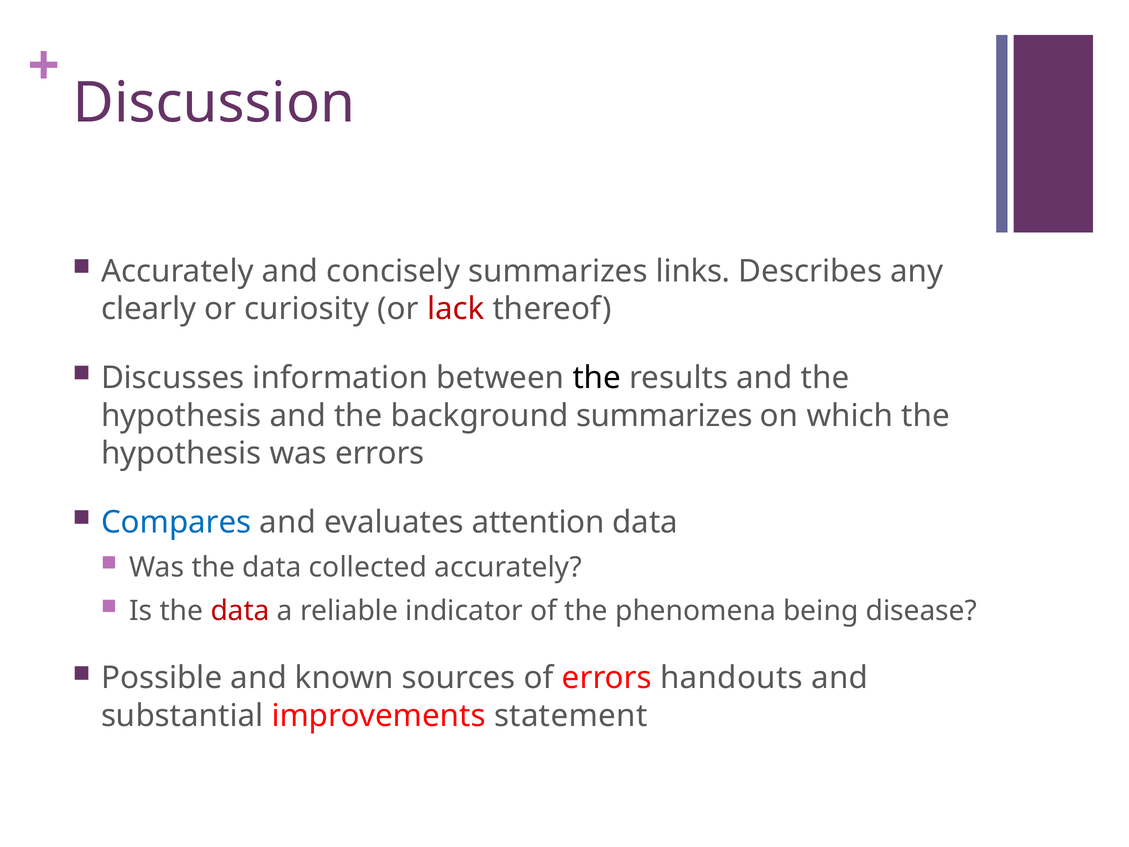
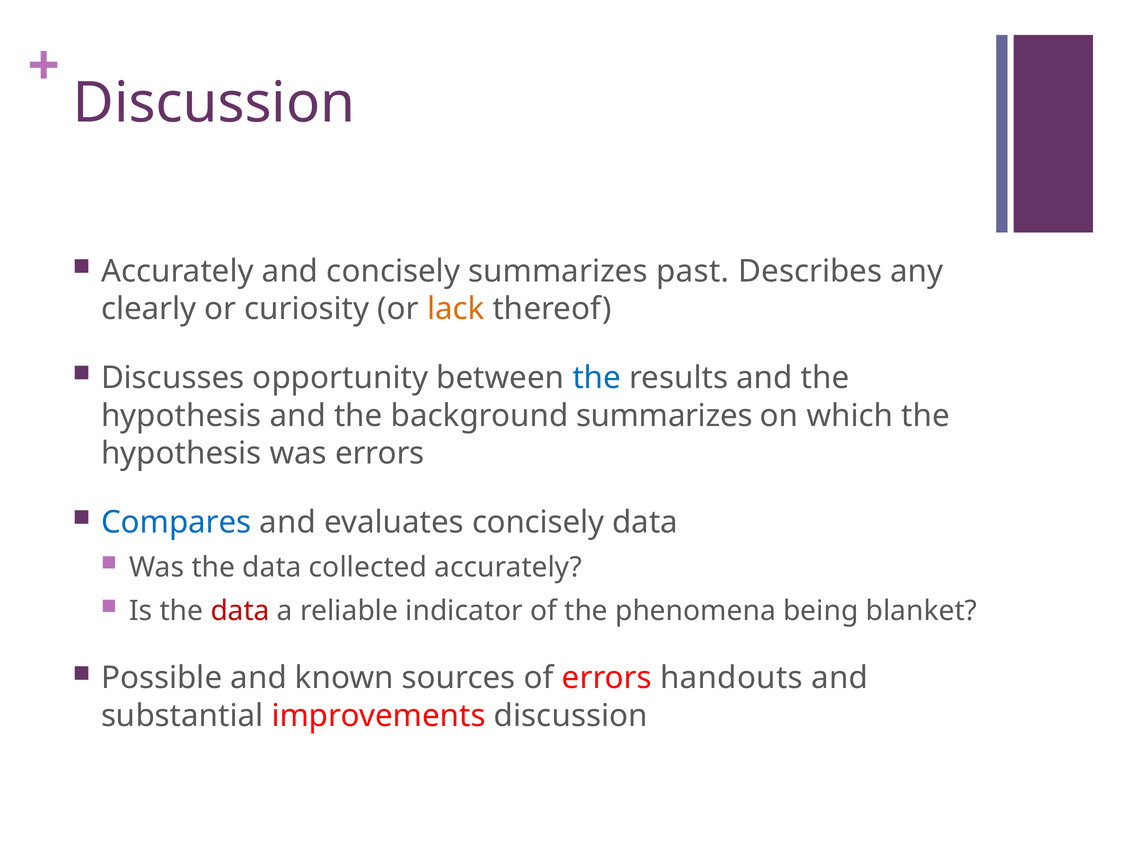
links: links -> past
lack colour: red -> orange
information: information -> opportunity
the at (597, 378) colour: black -> blue
evaluates attention: attention -> concisely
disease: disease -> blanket
improvements statement: statement -> discussion
